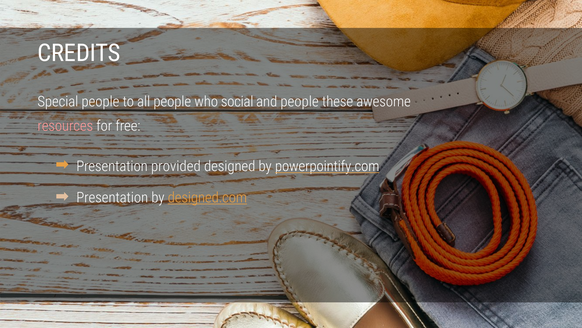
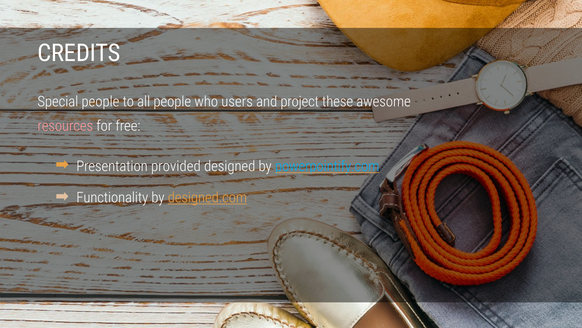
social: social -> users
and people: people -> project
powerpointify.com colour: white -> light blue
Presentation at (112, 197): Presentation -> Functionality
